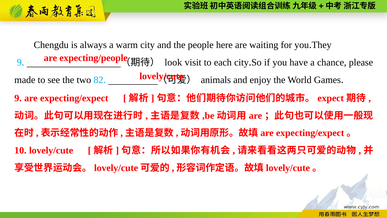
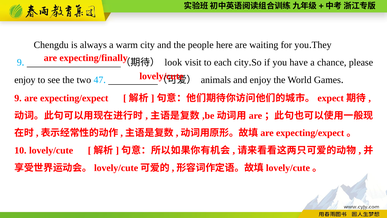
expecting/people: expecting/people -> expecting/finally
made at (25, 80): made -> enjoy
82: 82 -> 47
